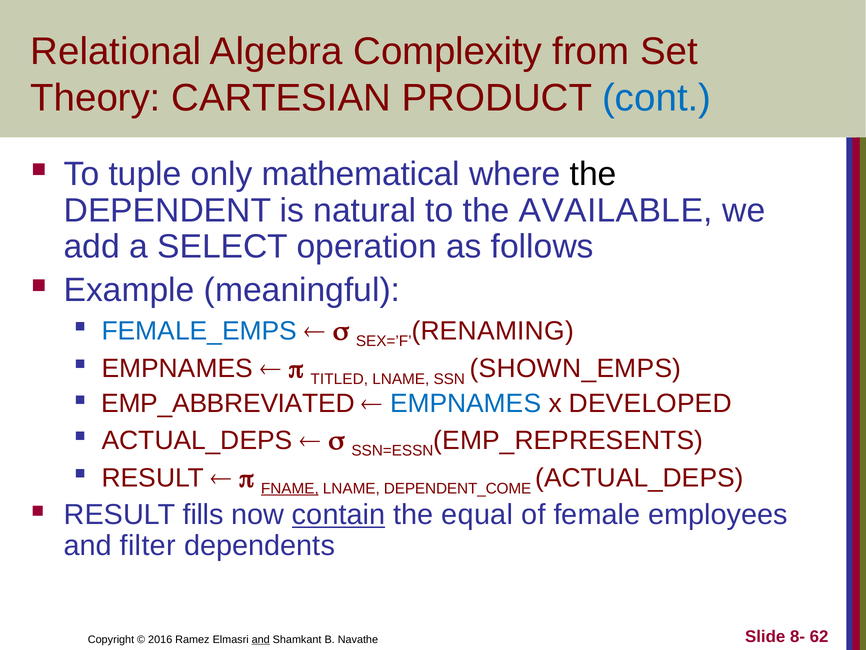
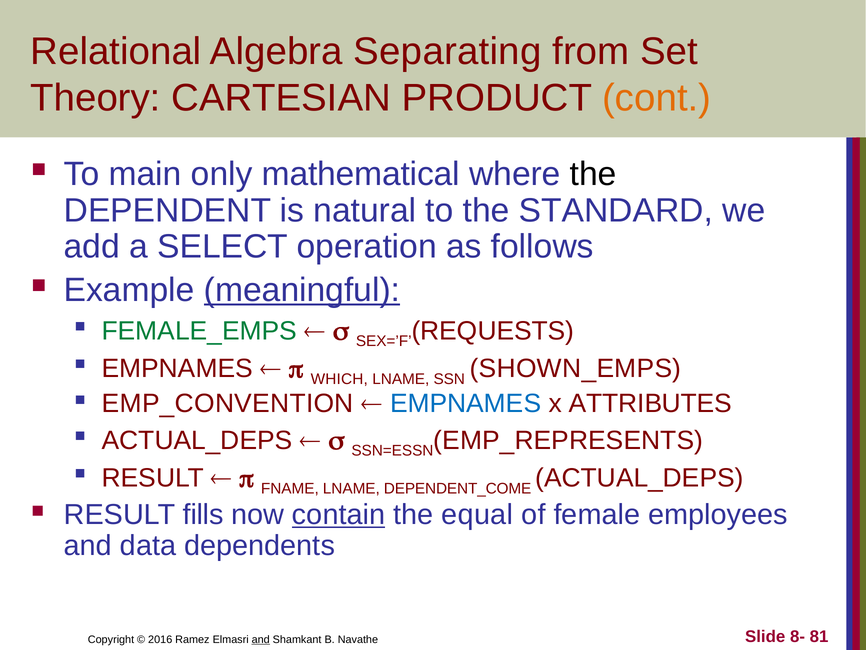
Complexity: Complexity -> Separating
cont colour: blue -> orange
tuple: tuple -> main
AVAILABLE: AVAILABLE -> STANDARD
meaningful underline: none -> present
FEMALE_EMPS colour: blue -> green
RENAMING: RENAMING -> REQUESTS
TITLED: TITLED -> WHICH
EMP_ABBREVIATED: EMP_ABBREVIATED -> EMP_CONVENTION
DEVELOPED: DEVELOPED -> ATTRIBUTES
FNAME underline: present -> none
filter: filter -> data
62: 62 -> 81
